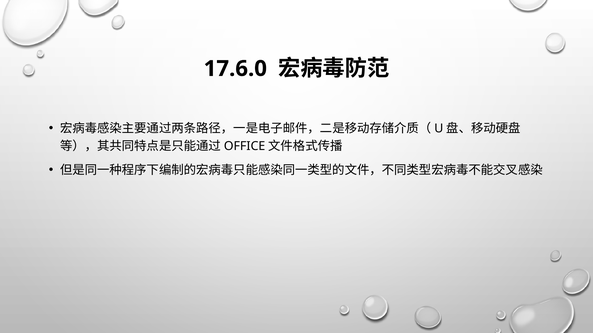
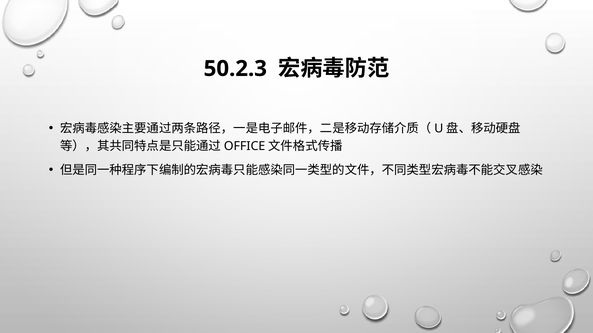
17.6.0: 17.6.0 -> 50.2.3
